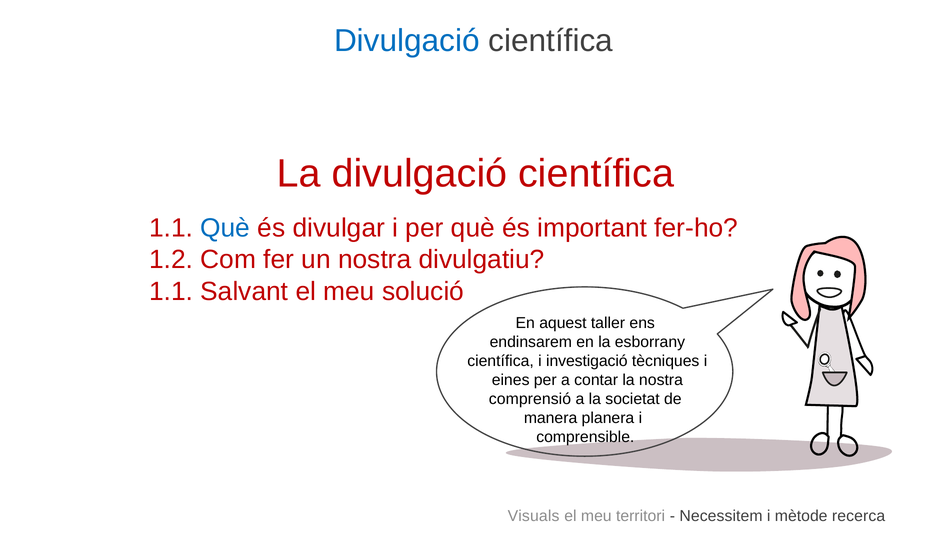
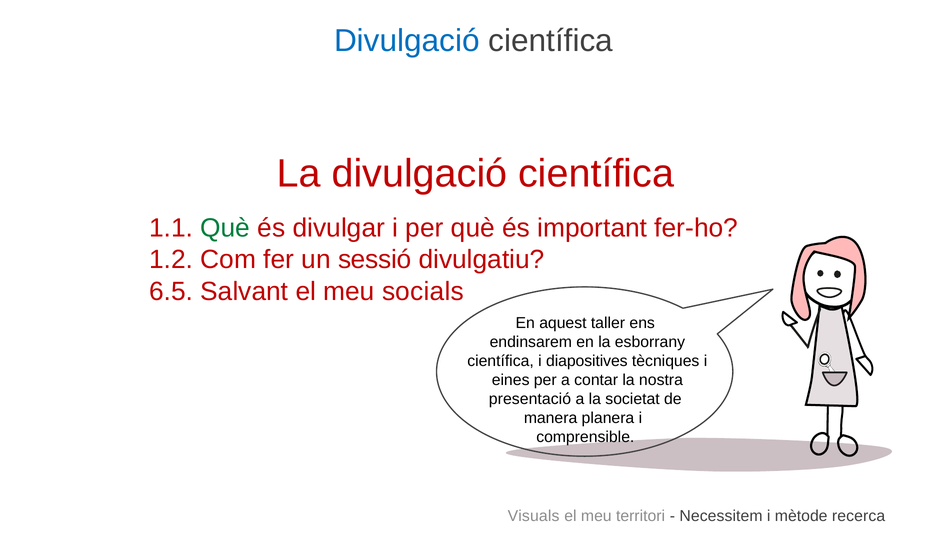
Què at (225, 228) colour: blue -> green
un nostra: nostra -> sessió
1.1 at (171, 291): 1.1 -> 6.5
solució: solució -> socials
investigació: investigació -> diapositives
comprensió: comprensió -> presentació
